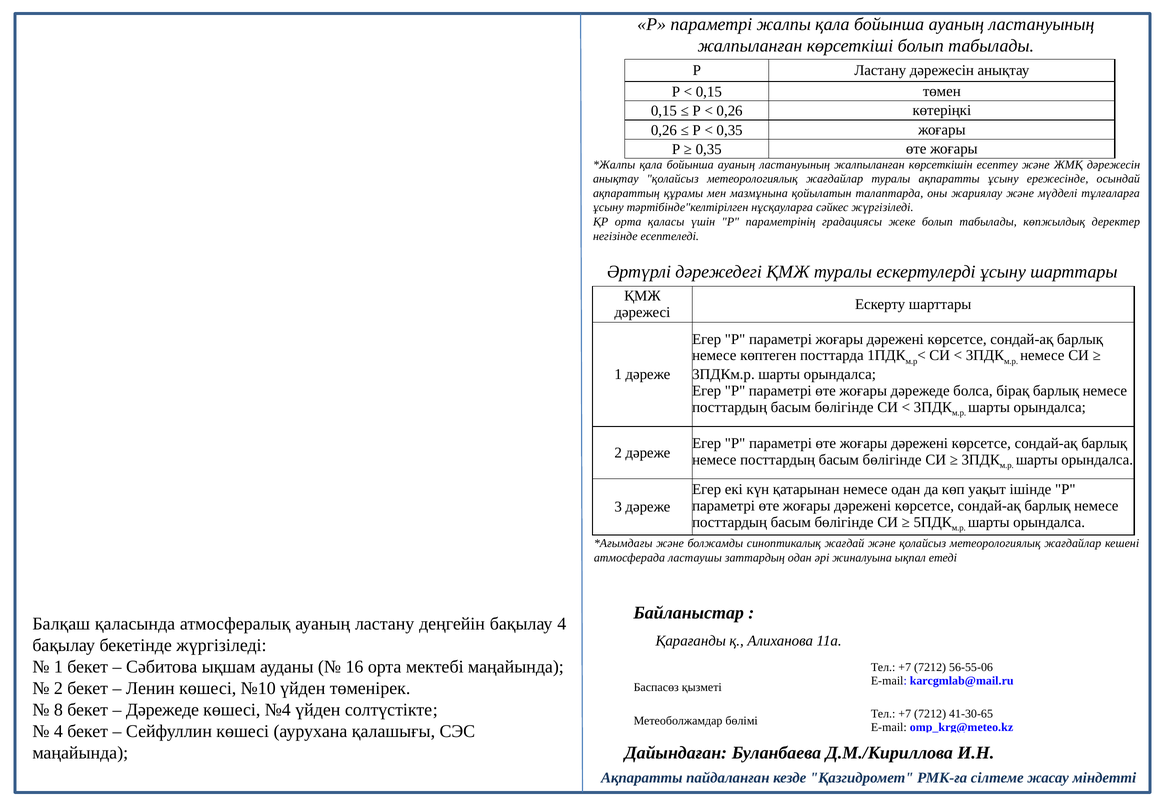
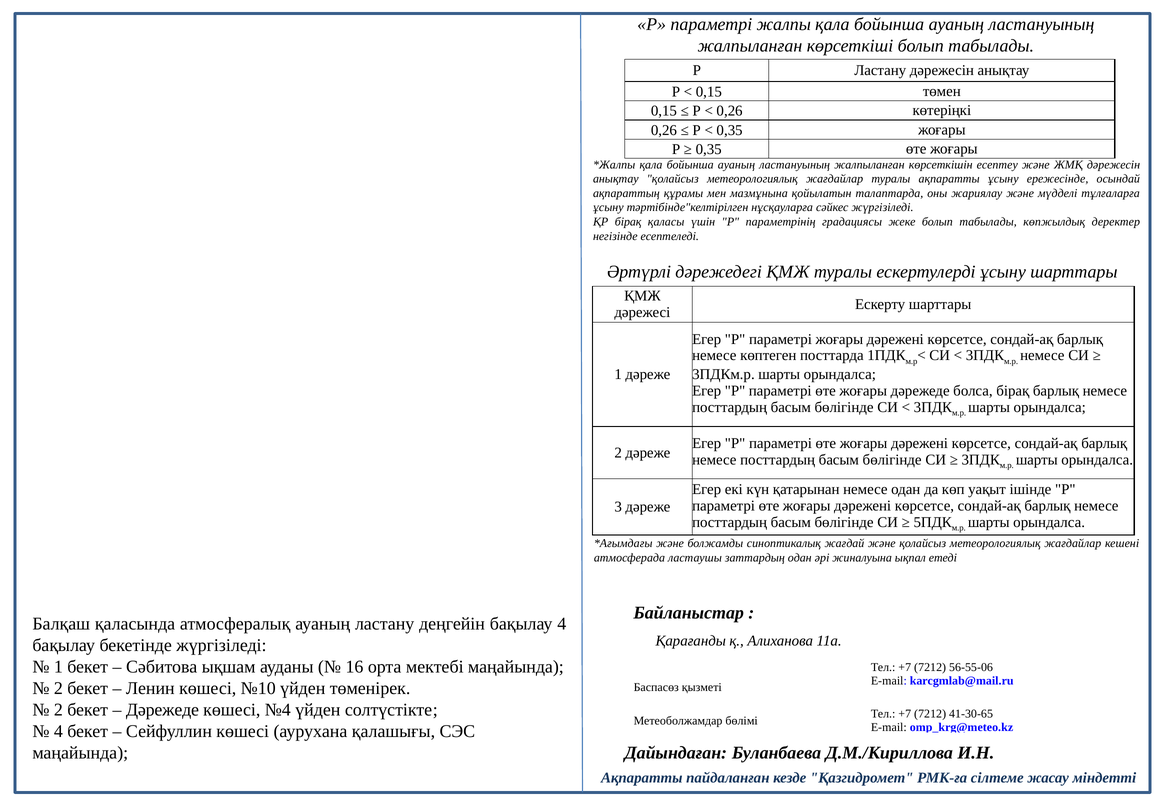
ҚР орта: орта -> бірақ
8 at (58, 710): 8 -> 2
